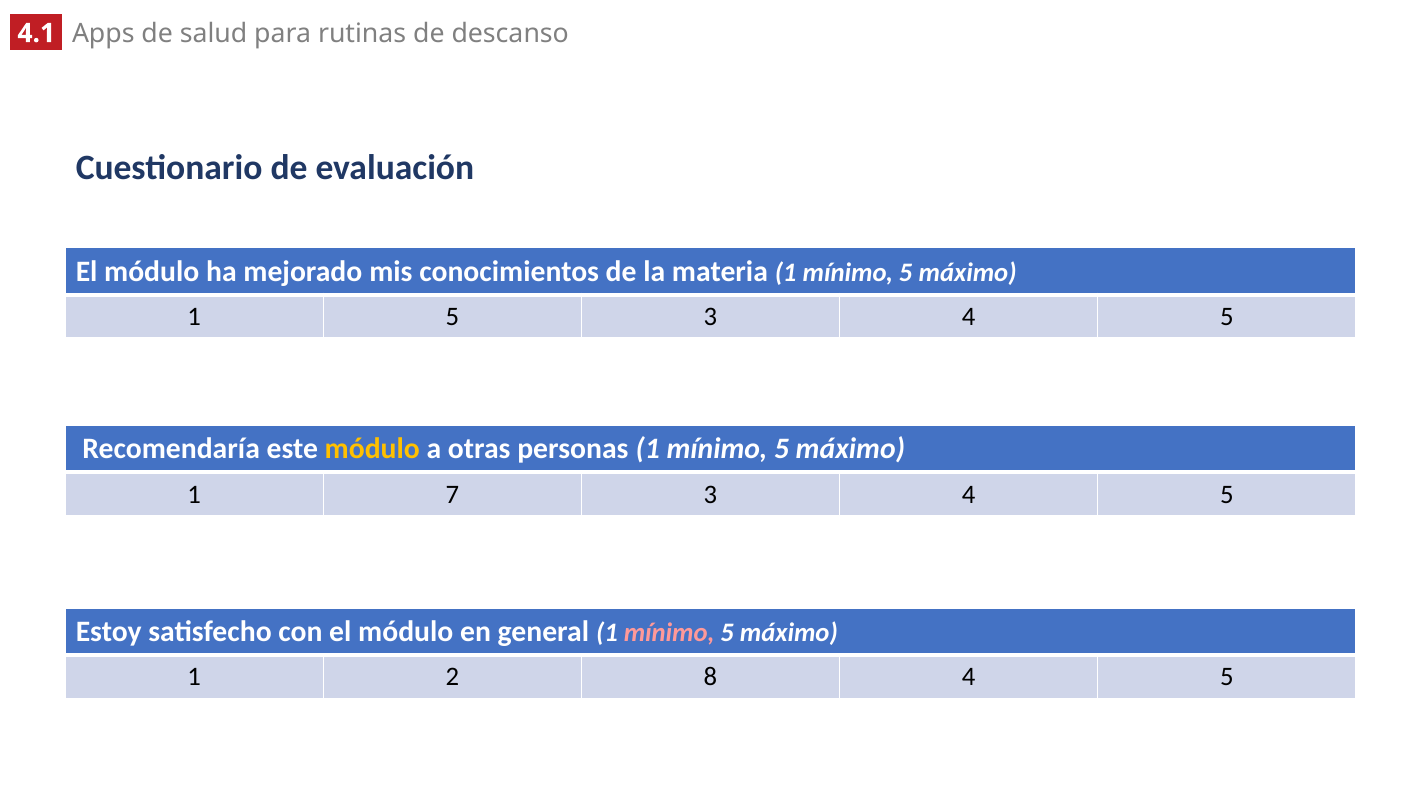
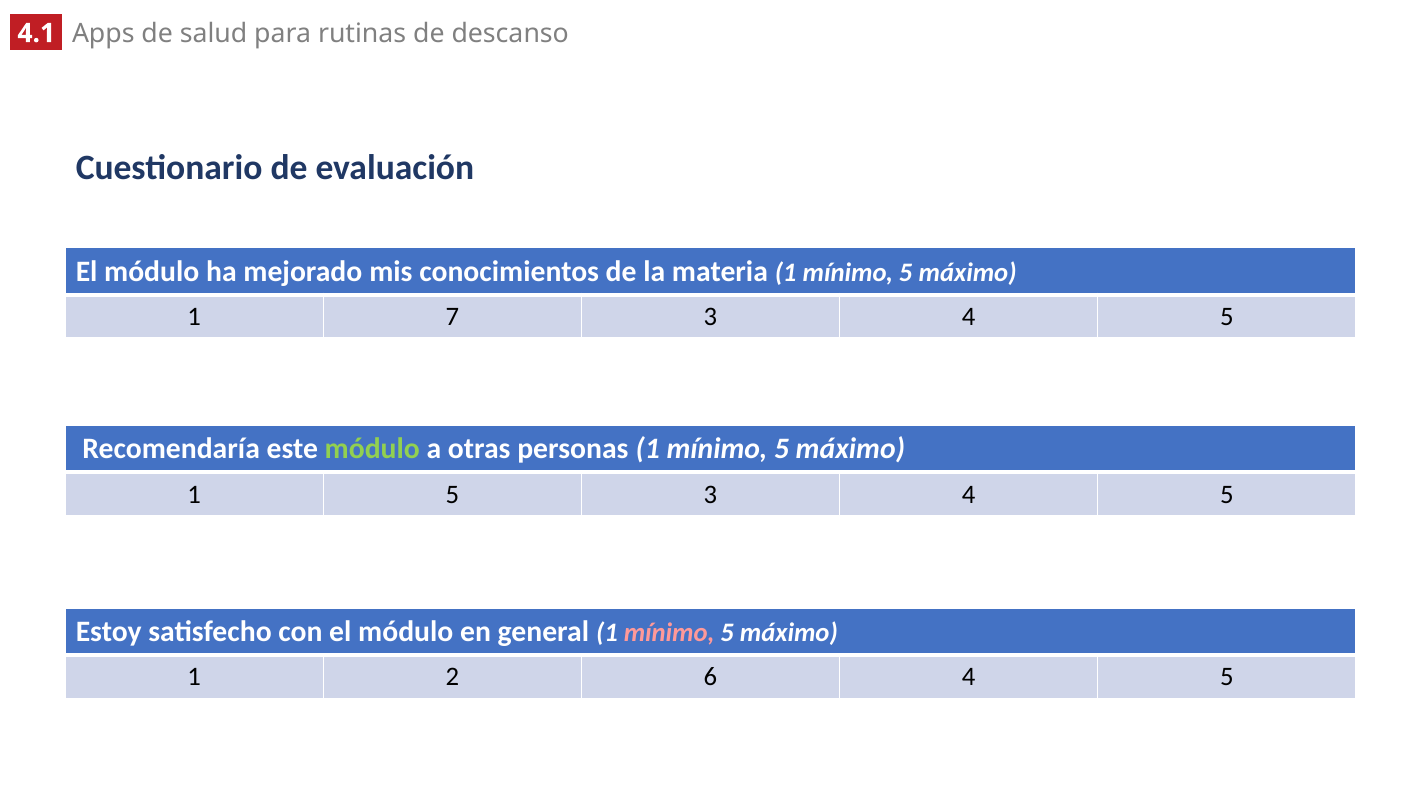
1 5: 5 -> 7
módulo at (372, 449) colour: yellow -> light green
1 7: 7 -> 5
8: 8 -> 6
